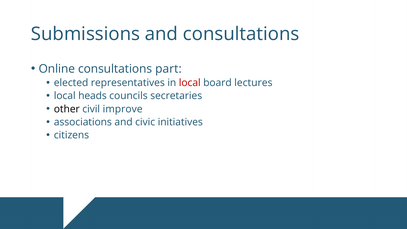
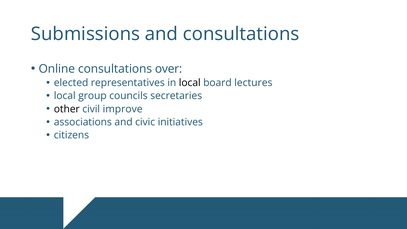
part: part -> over
local at (190, 83) colour: red -> black
heads: heads -> group
